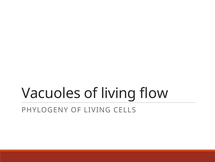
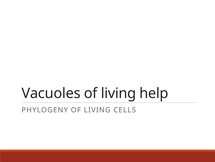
flow: flow -> help
